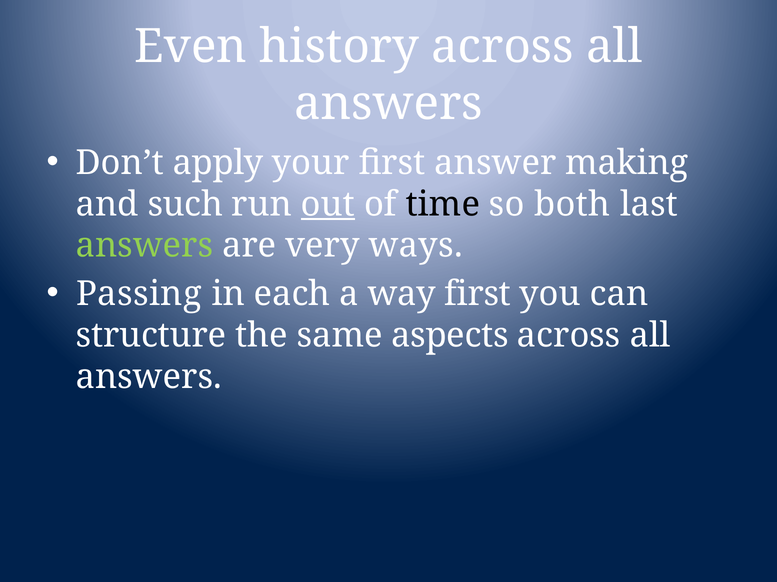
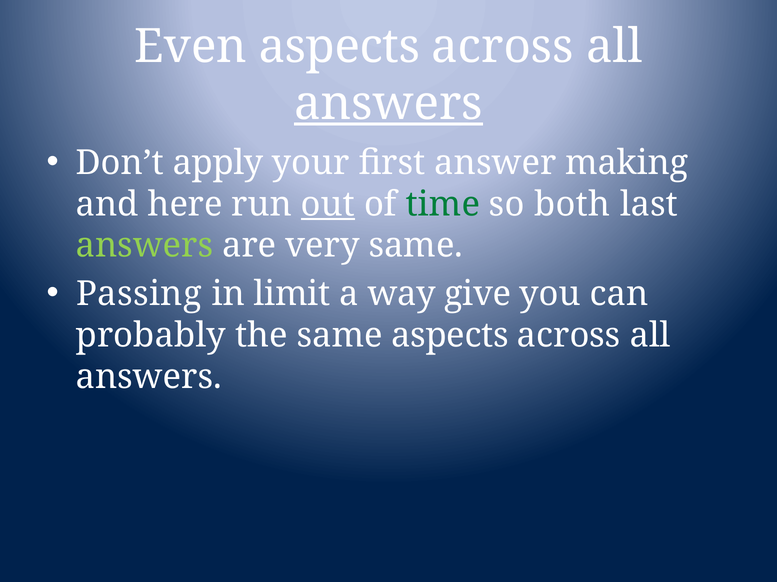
Even history: history -> aspects
answers at (388, 104) underline: none -> present
such: such -> here
time colour: black -> green
very ways: ways -> same
each: each -> limit
way first: first -> give
structure: structure -> probably
